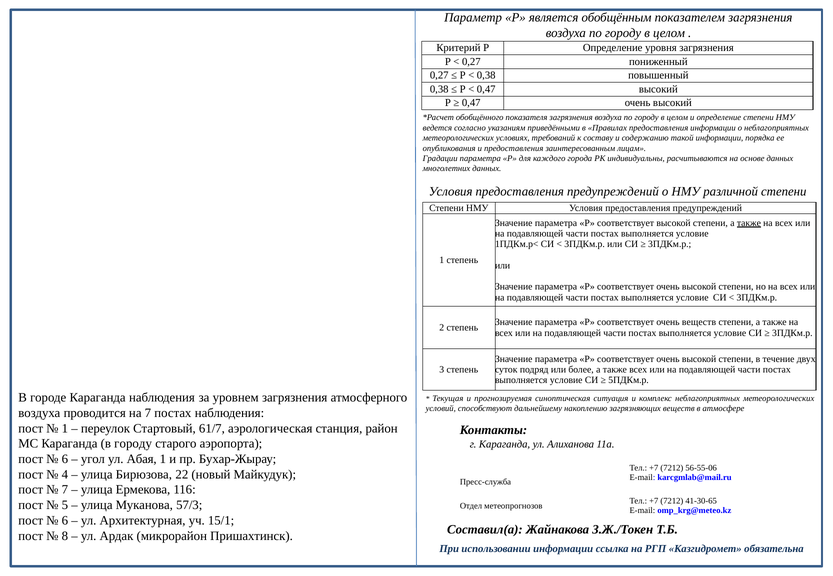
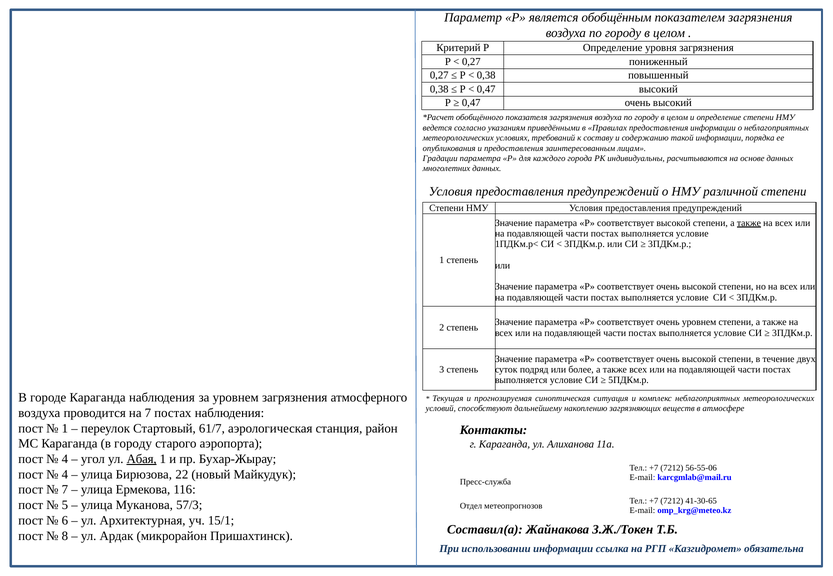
очень веществ: веществ -> уровнем
6 at (65, 460): 6 -> 4
Абая underline: none -> present
